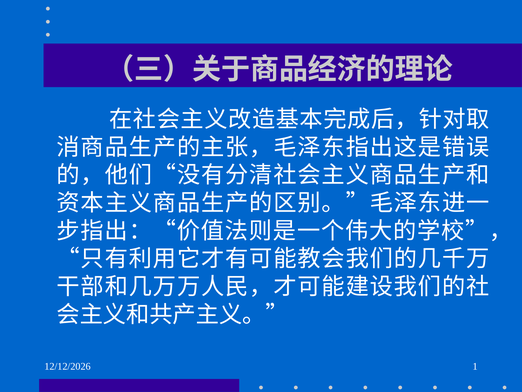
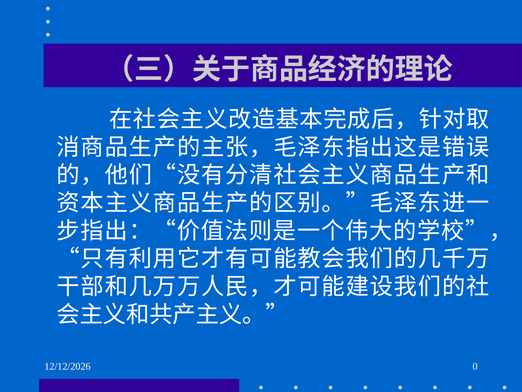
1: 1 -> 0
